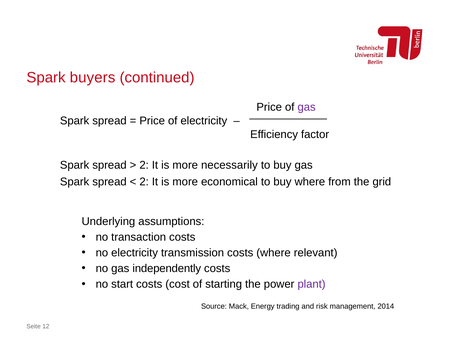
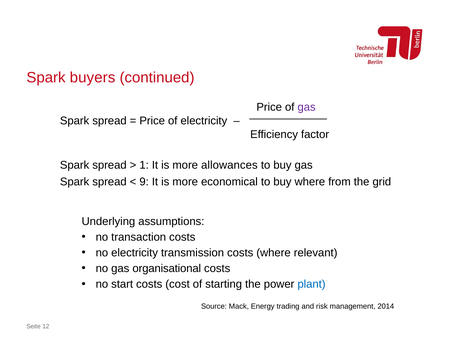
2 at (144, 165): 2 -> 1
necessarily: necessarily -> allowances
2 at (144, 182): 2 -> 9
independently: independently -> organisational
plant colour: purple -> blue
